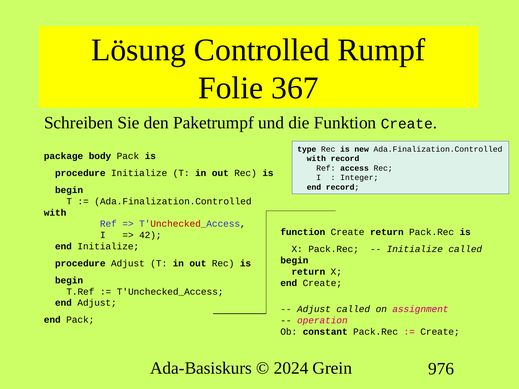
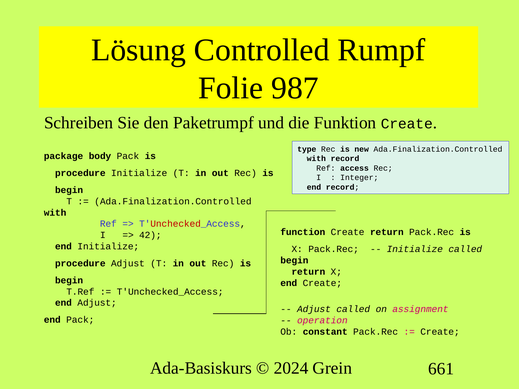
367: 367 -> 987
976: 976 -> 661
